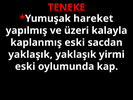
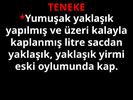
hareket at (93, 18): hareket -> yaklaşık
kaplanmış eski: eski -> litre
